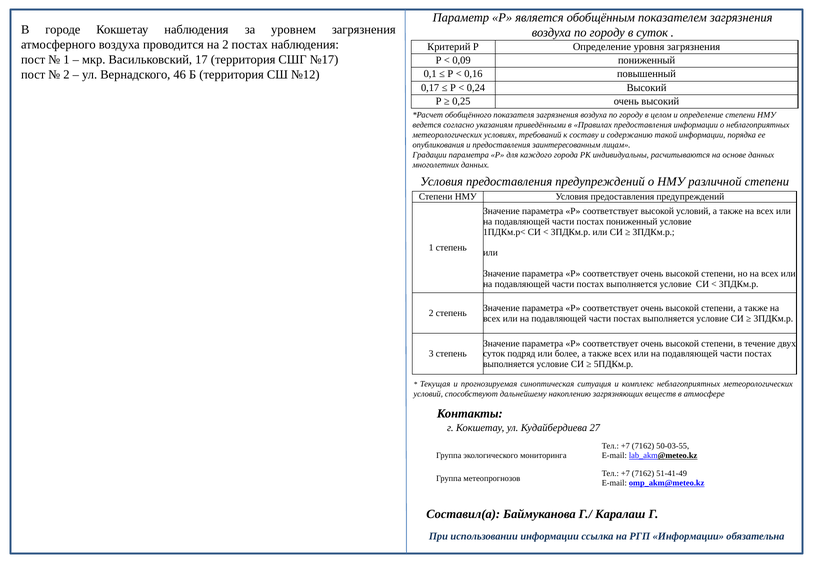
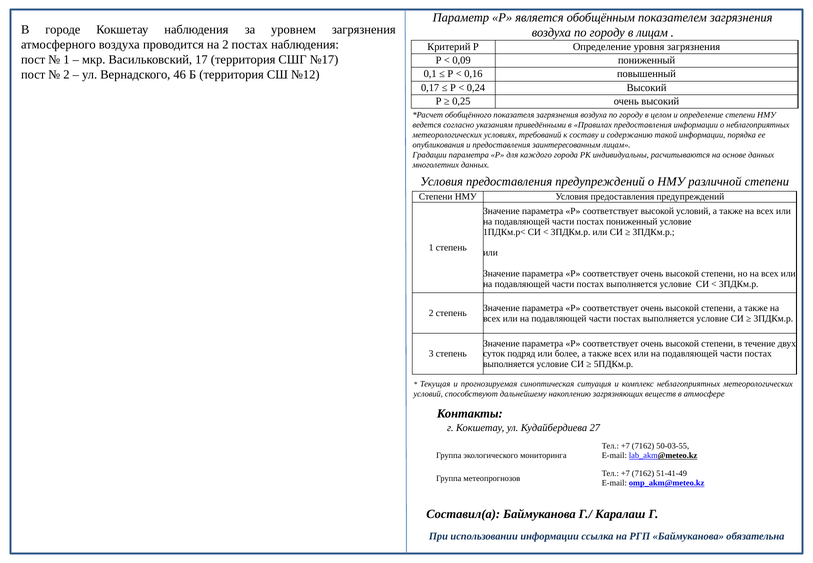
в суток: суток -> лицам
РГП Информации: Информации -> Баймуканова
